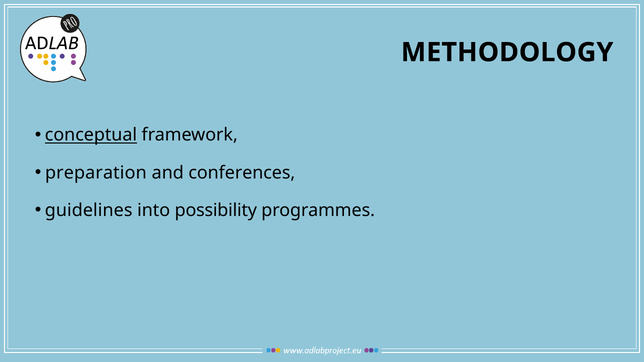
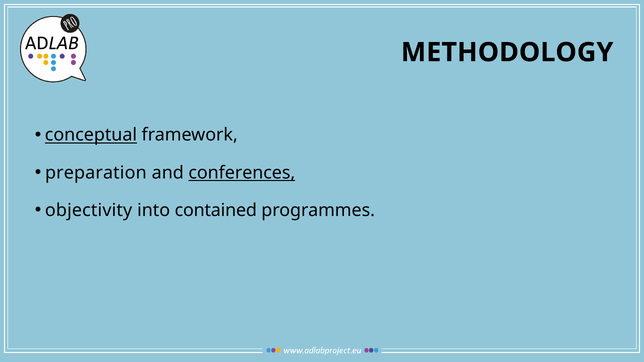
conferences underline: none -> present
guidelines: guidelines -> objectivity
possibility: possibility -> contained
